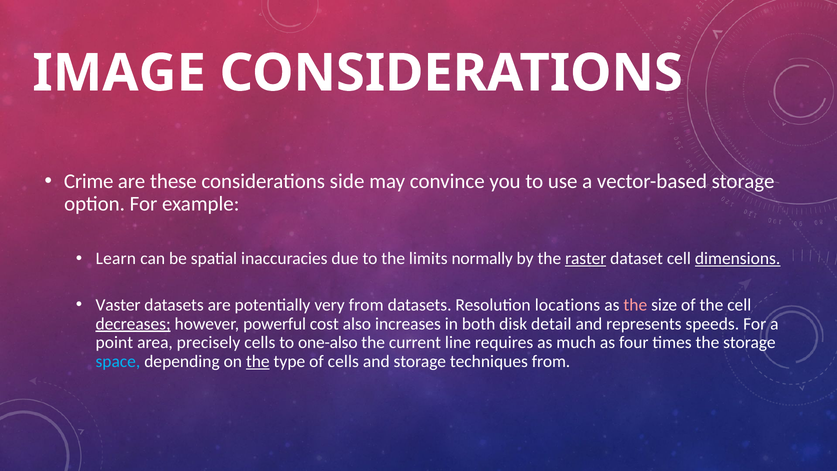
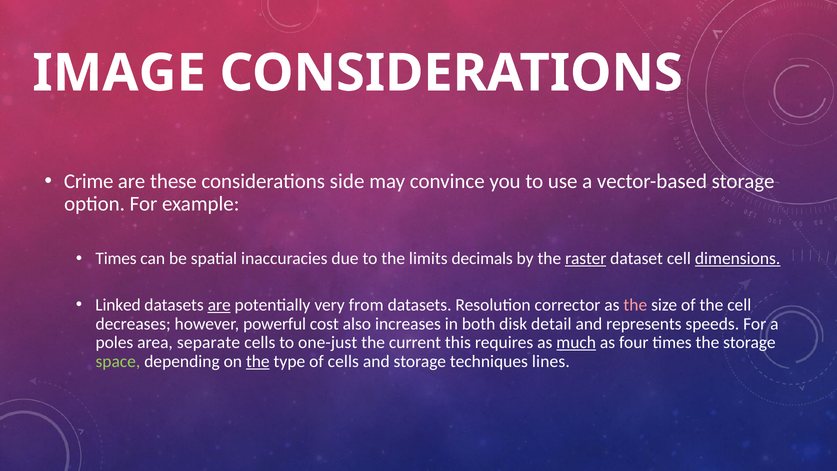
Learn at (116, 258): Learn -> Times
normally: normally -> decimals
Vaster: Vaster -> Linked
are at (219, 305) underline: none -> present
locations: locations -> corrector
decreases underline: present -> none
point: point -> poles
precisely: precisely -> separate
one-also: one-also -> one-just
line: line -> this
much underline: none -> present
space colour: light blue -> light green
techniques from: from -> lines
